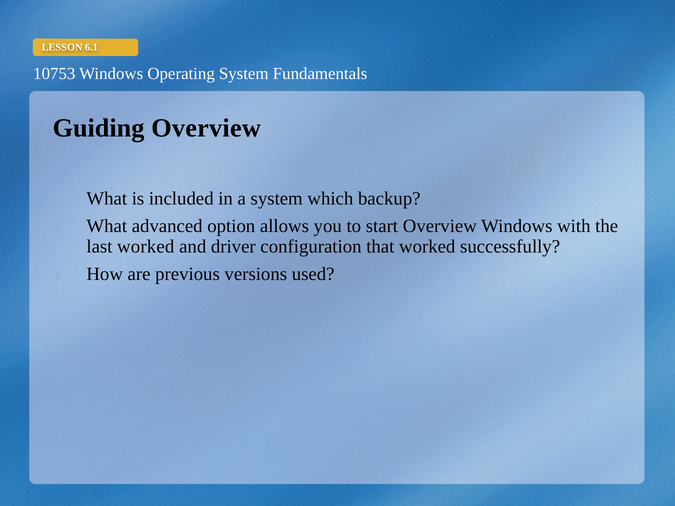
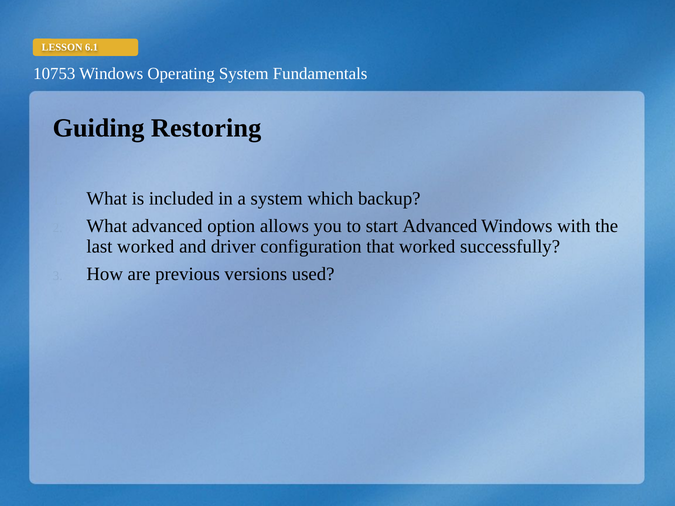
Guiding Overview: Overview -> Restoring
start Overview: Overview -> Advanced
